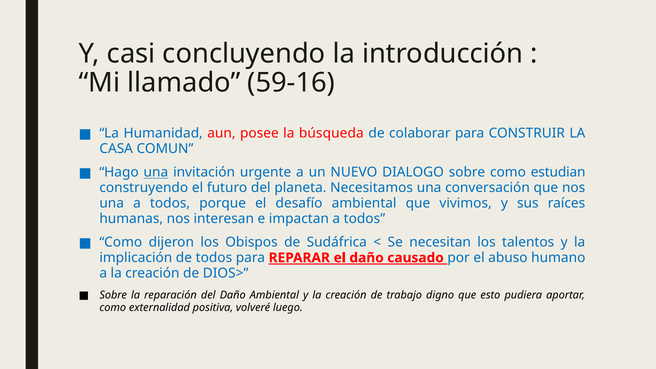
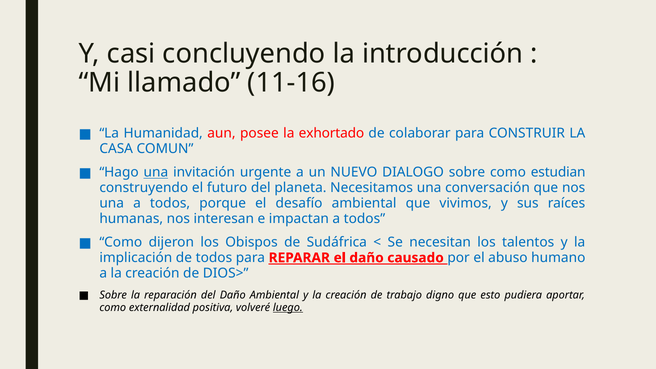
59-16: 59-16 -> 11-16
búsqueda: búsqueda -> exhortado
luego underline: none -> present
